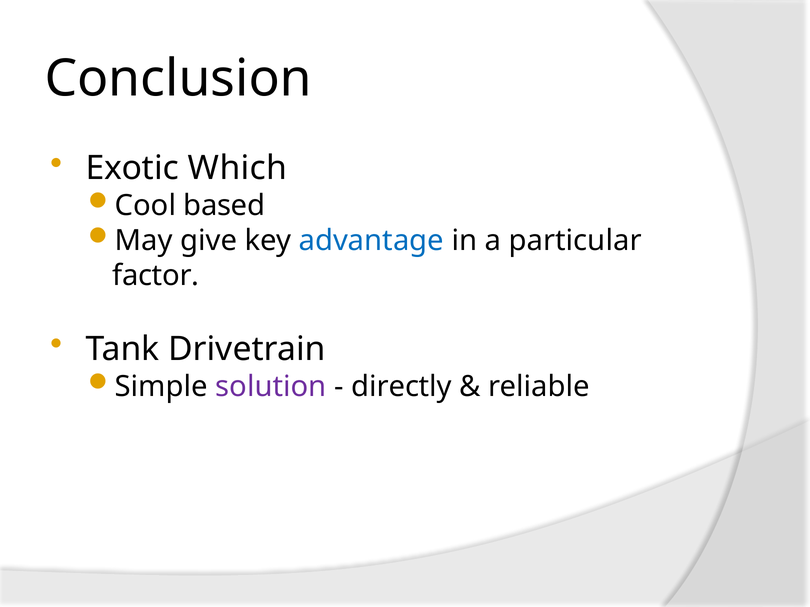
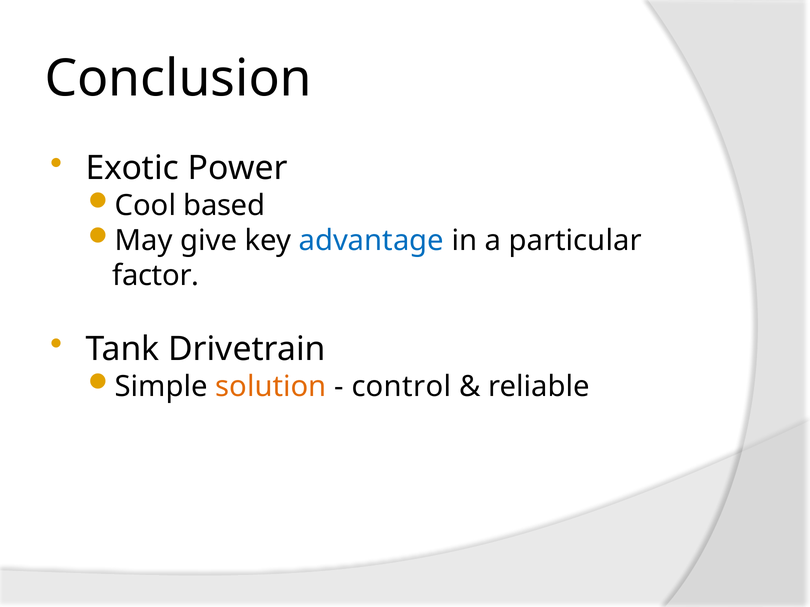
Which: Which -> Power
solution colour: purple -> orange
directly: directly -> control
